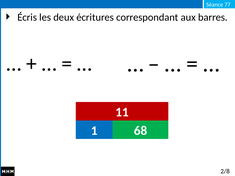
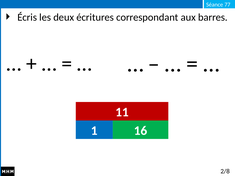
68: 68 -> 16
